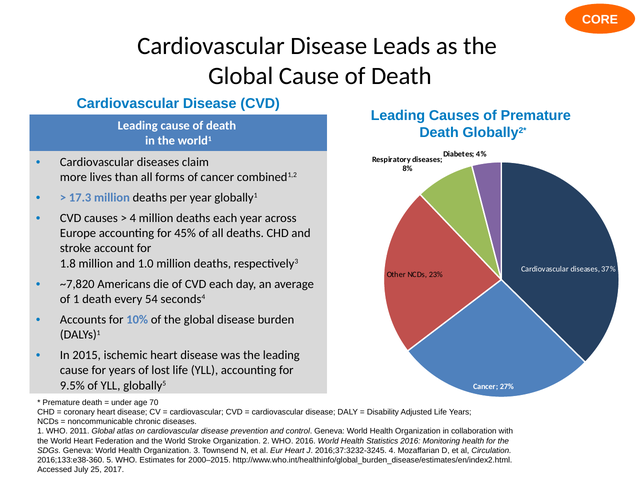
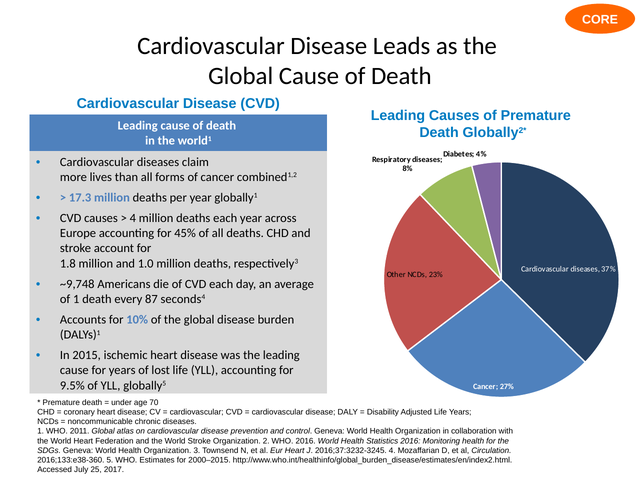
~7,820: ~7,820 -> ~9,748
54: 54 -> 87
